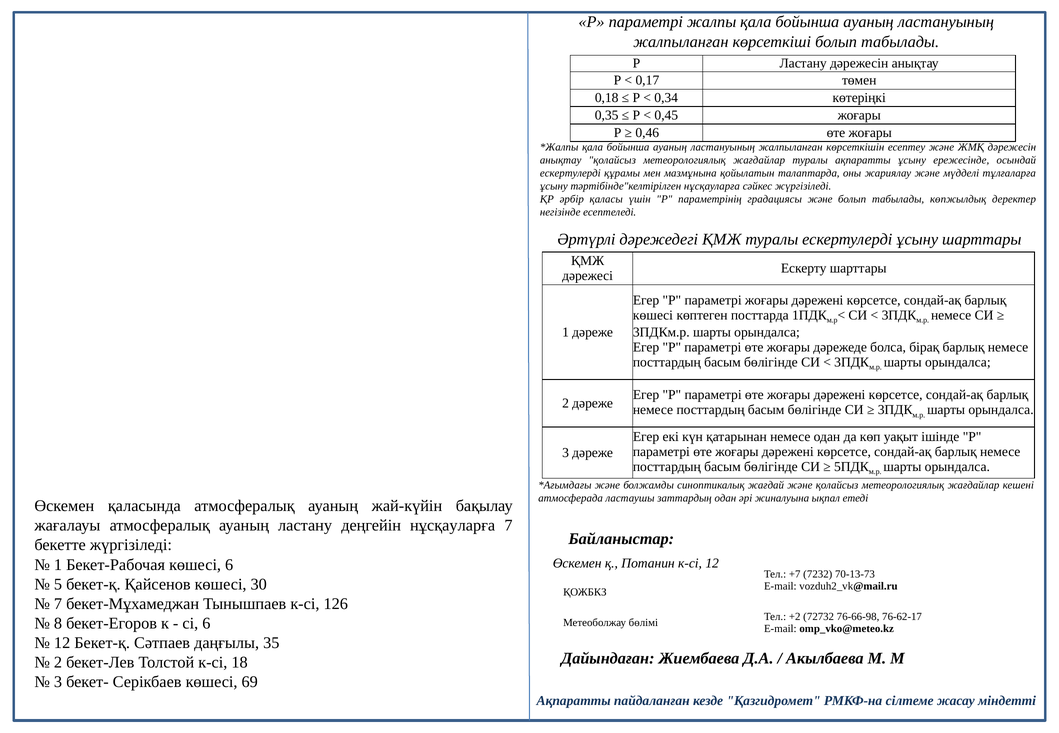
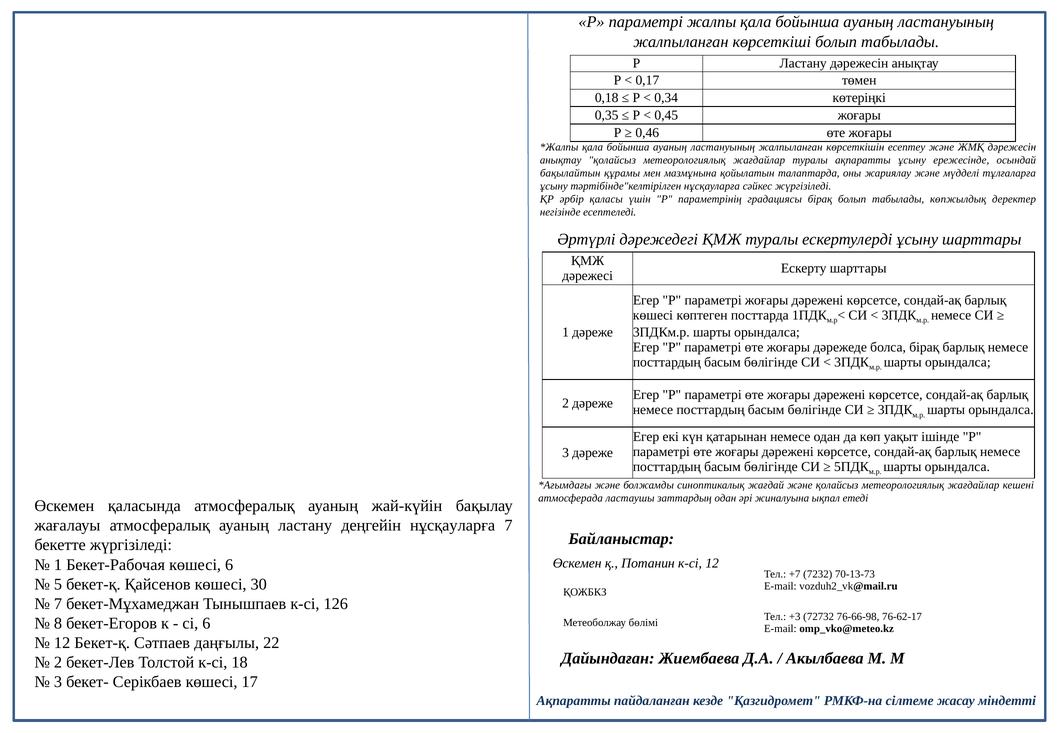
ескертулерді at (570, 173): ескертулерді -> бақылайтын
градациясы және: және -> бірақ
+2: +2 -> +3
35: 35 -> 22
69: 69 -> 17
